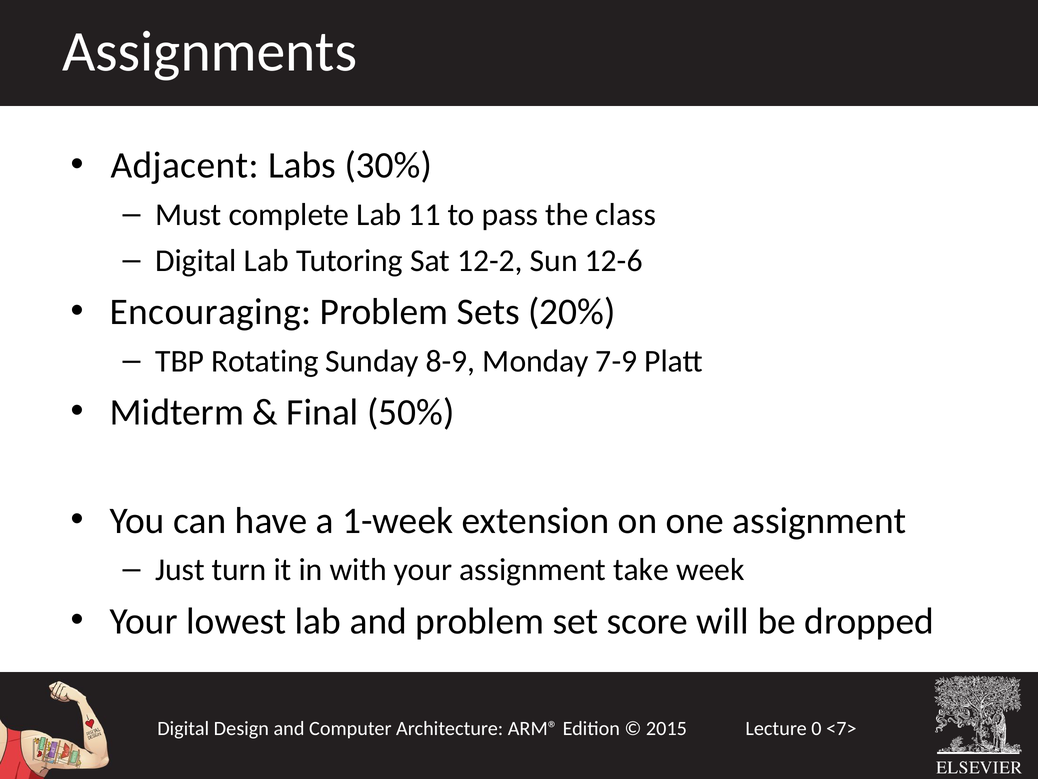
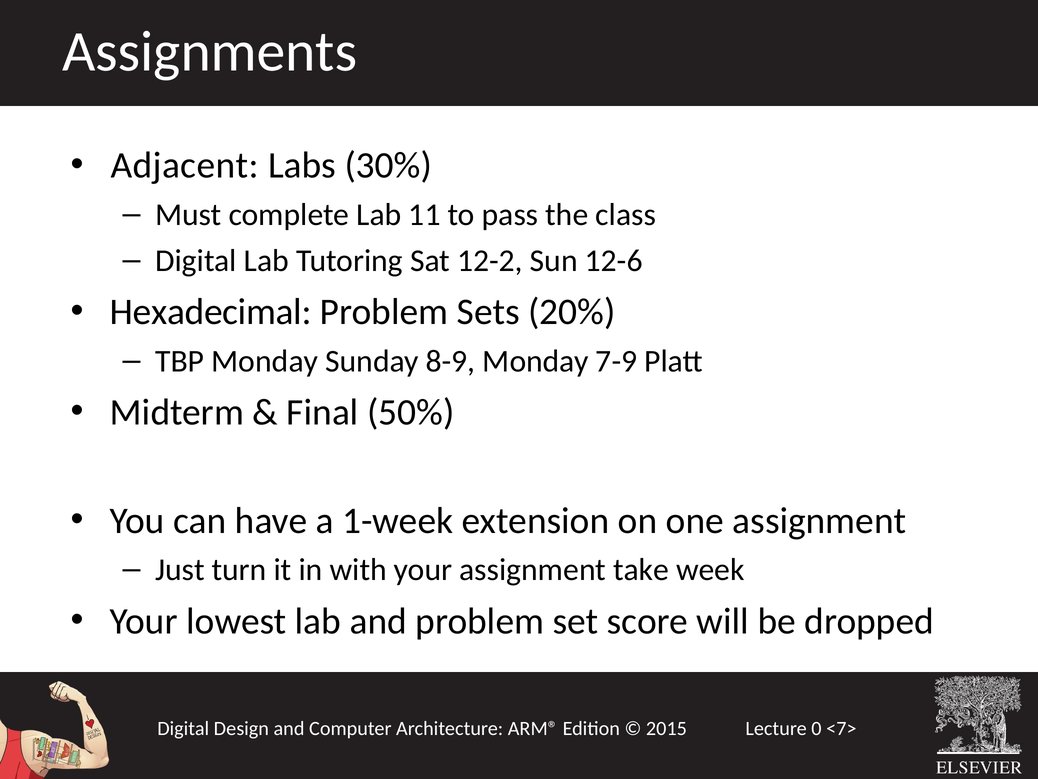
Encouraging: Encouraging -> Hexadecimal
TBP Rotating: Rotating -> Monday
